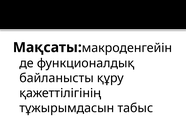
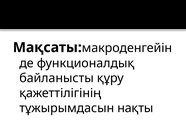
табыс: табыс -> нақты
